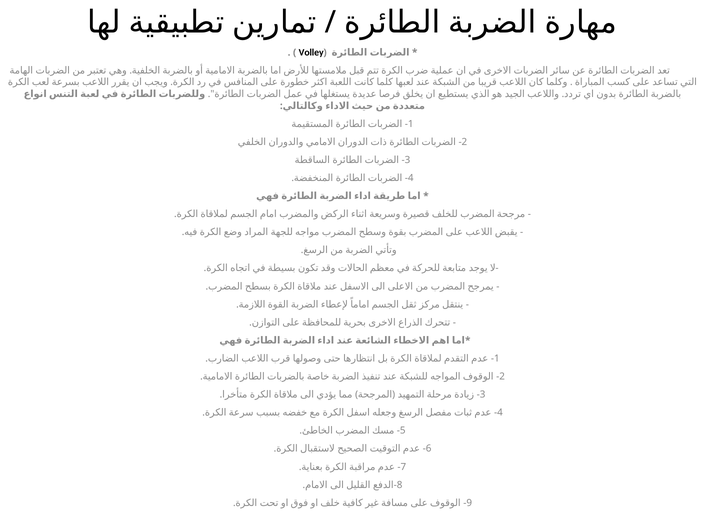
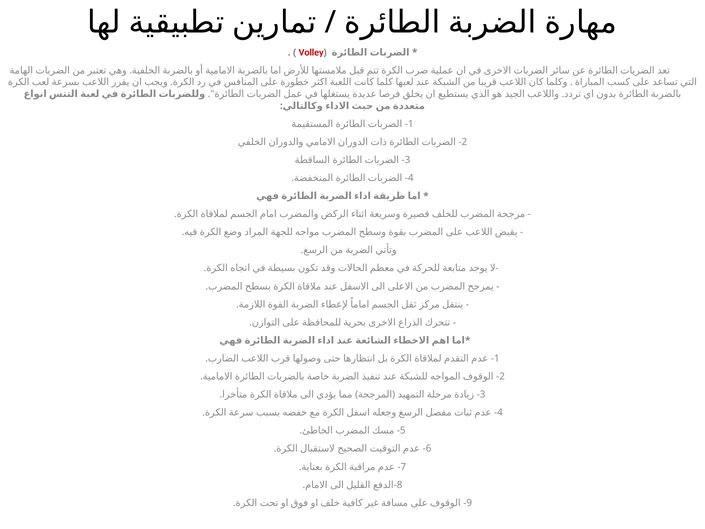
Volley colour: black -> red
